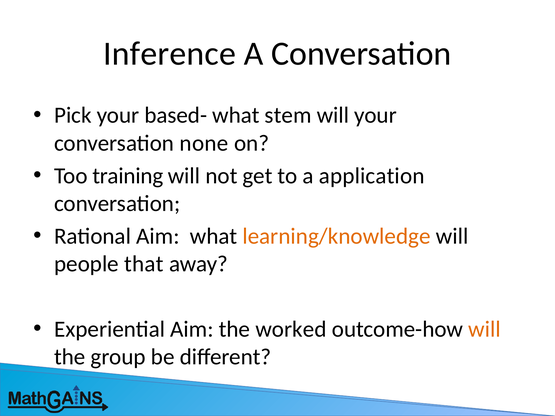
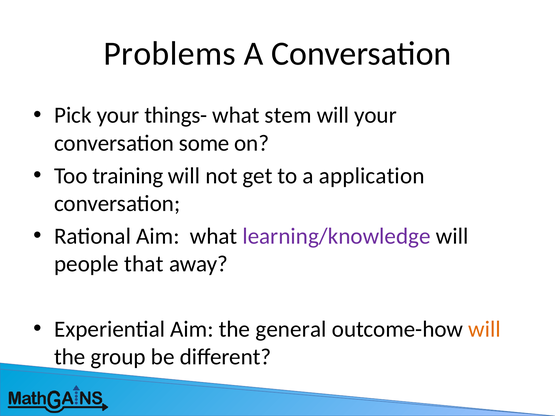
Inference: Inference -> Problems
based-: based- -> things-
none: none -> some
learning/knowledge colour: orange -> purple
worked: worked -> general
